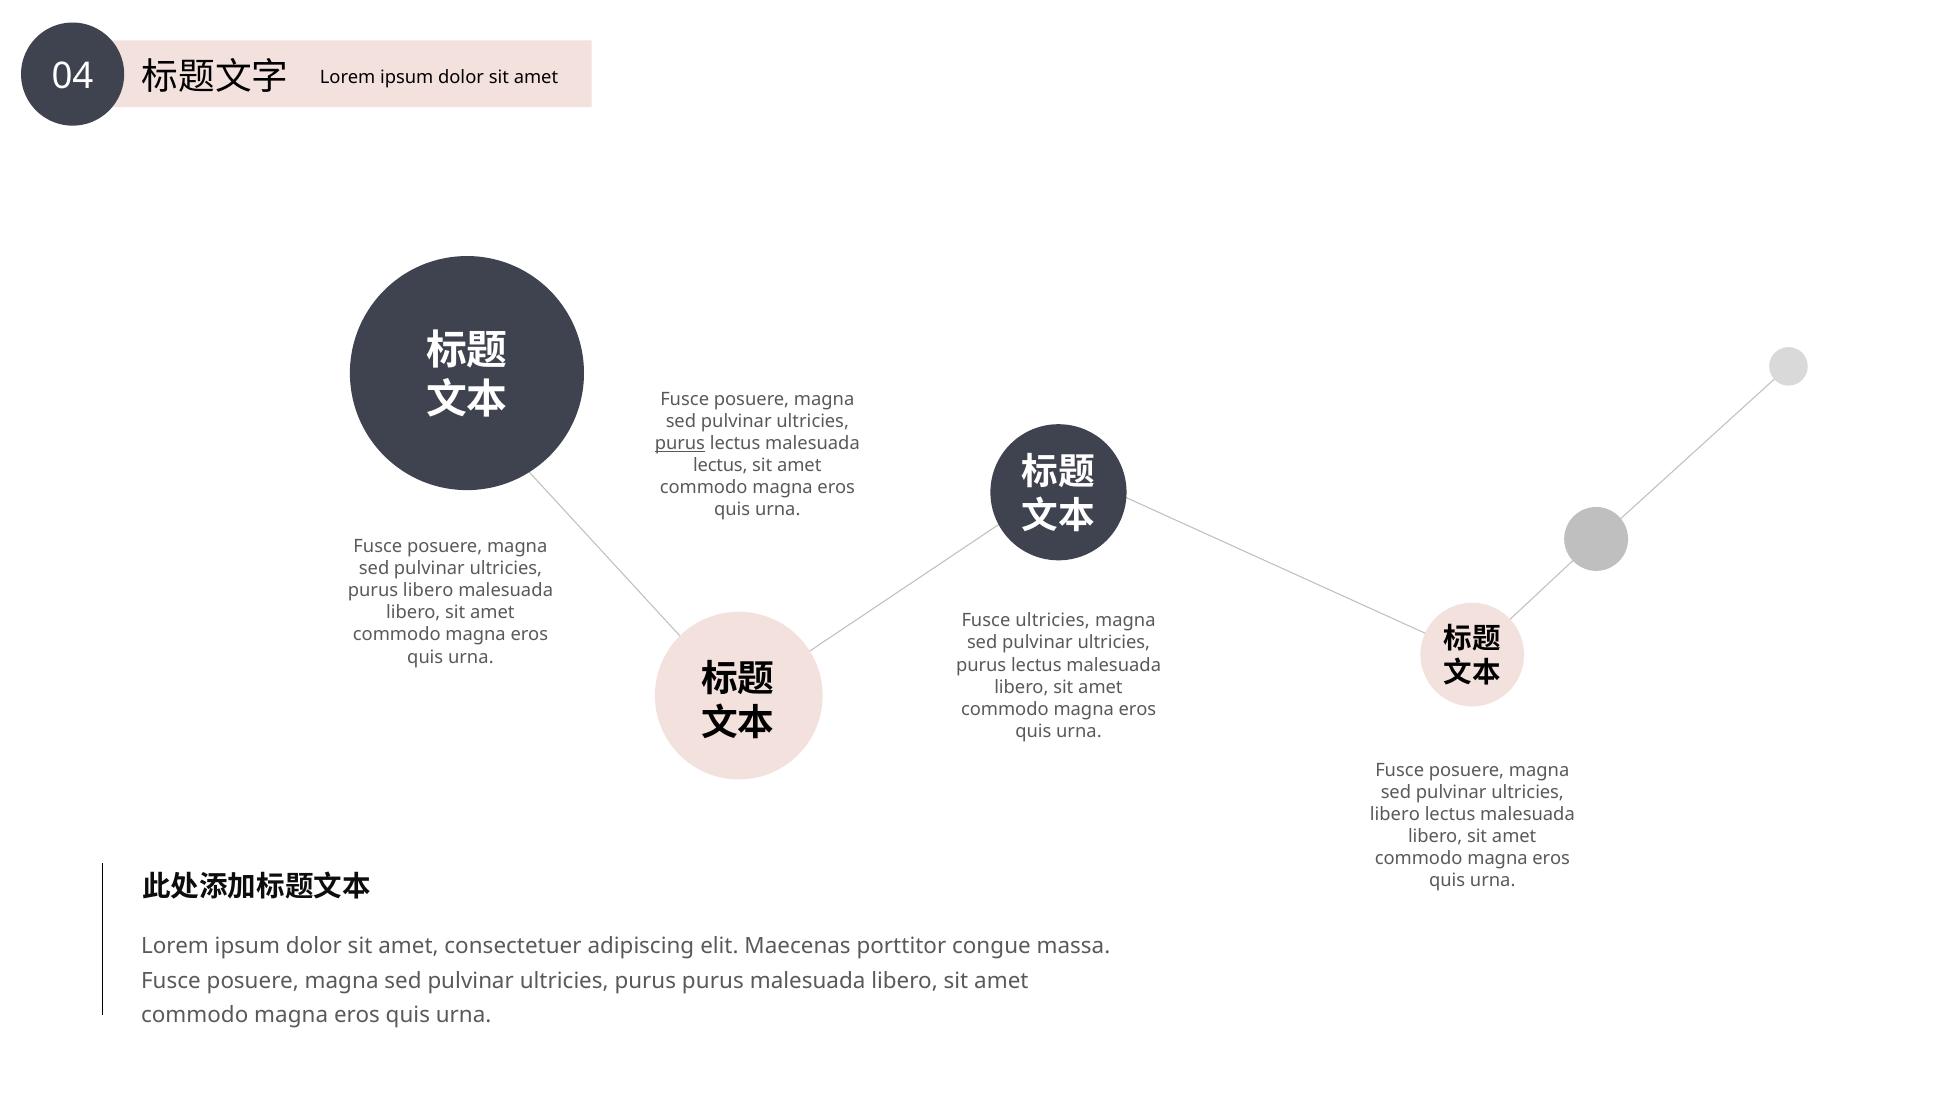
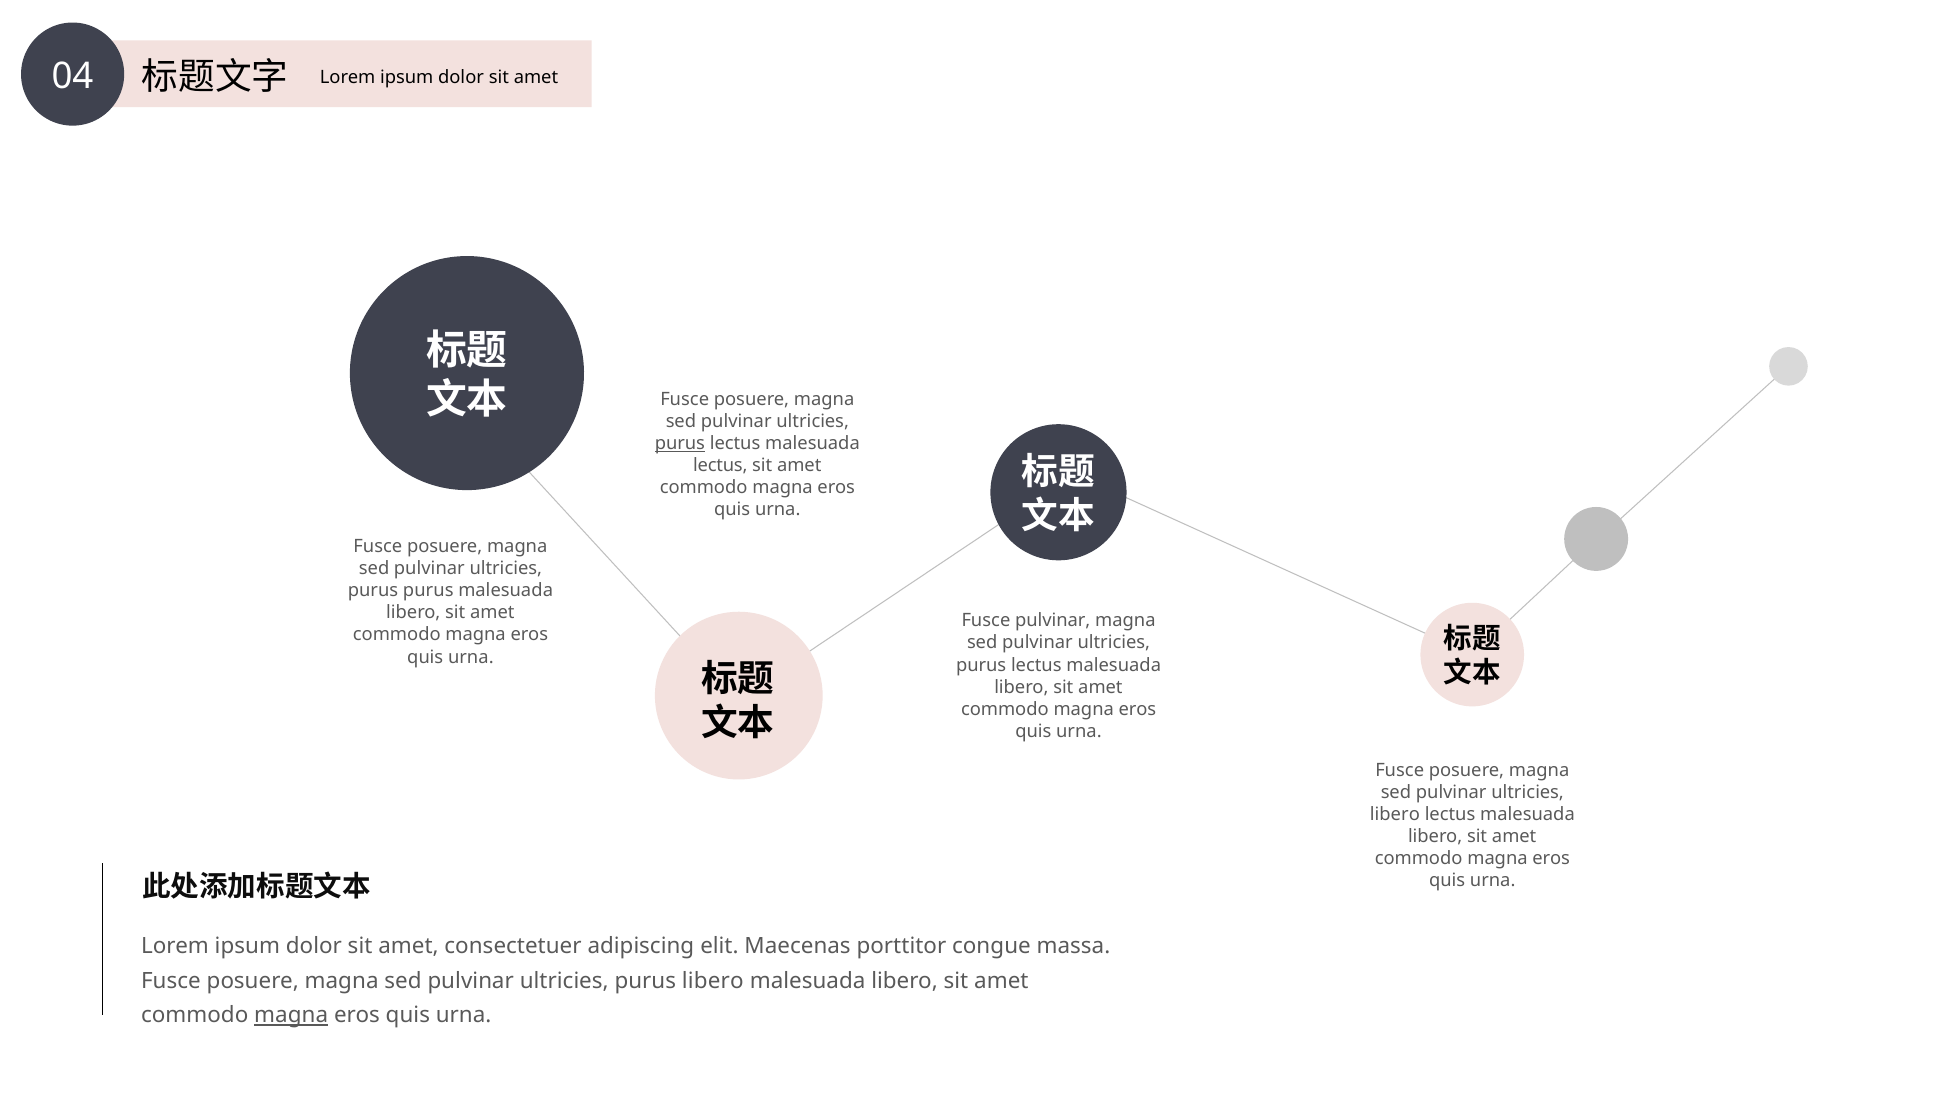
purus libero: libero -> purus
Fusce ultricies: ultricies -> pulvinar
purus purus: purus -> libero
magna at (291, 1016) underline: none -> present
